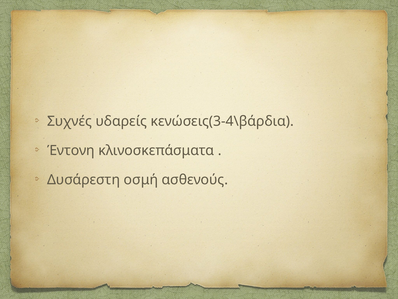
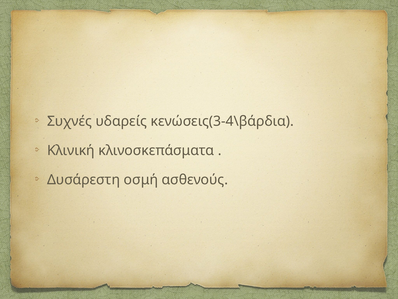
Έντονη: Έντονη -> Κλινική
